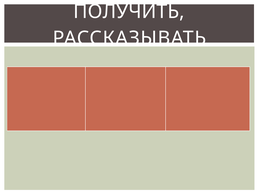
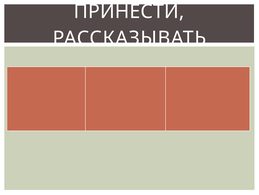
ПОЛУЧИТЬ: ПОЛУЧИТЬ -> ПРИНЕСТИ
